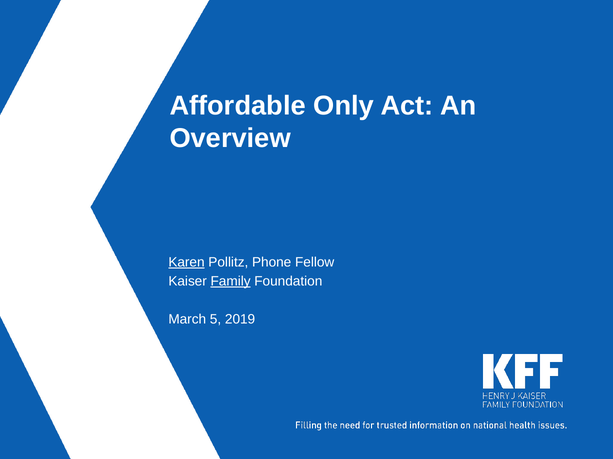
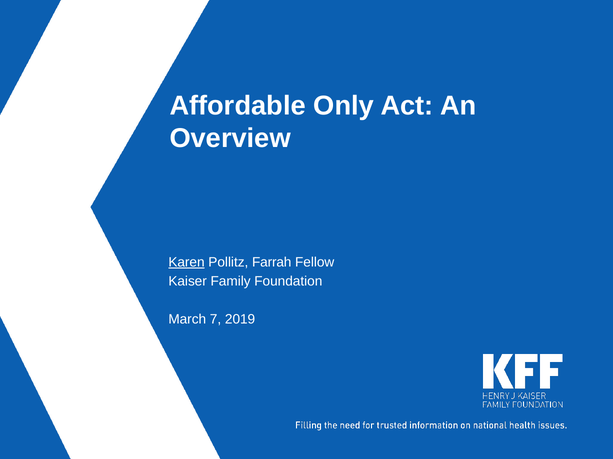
Phone: Phone -> Farrah
Family underline: present -> none
5: 5 -> 7
